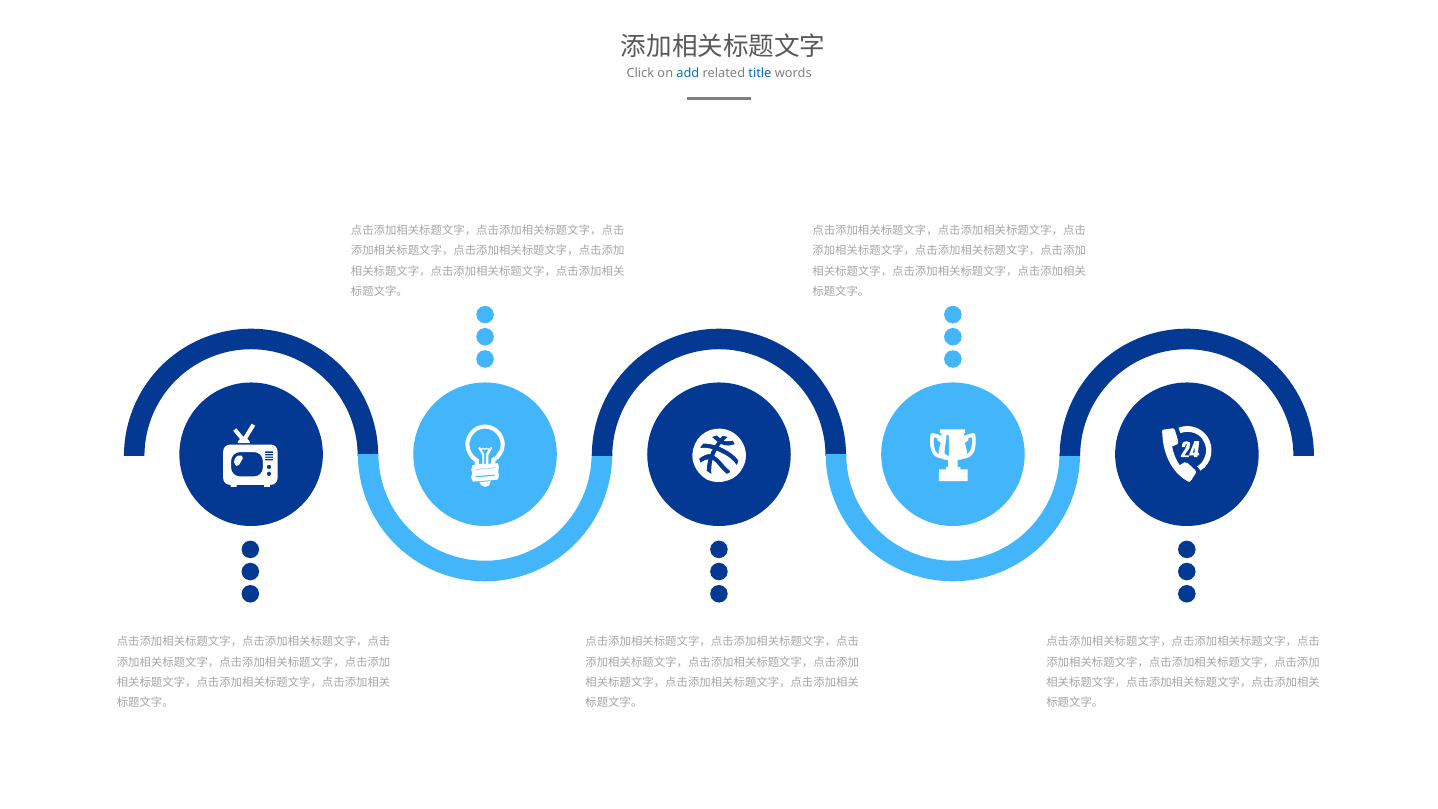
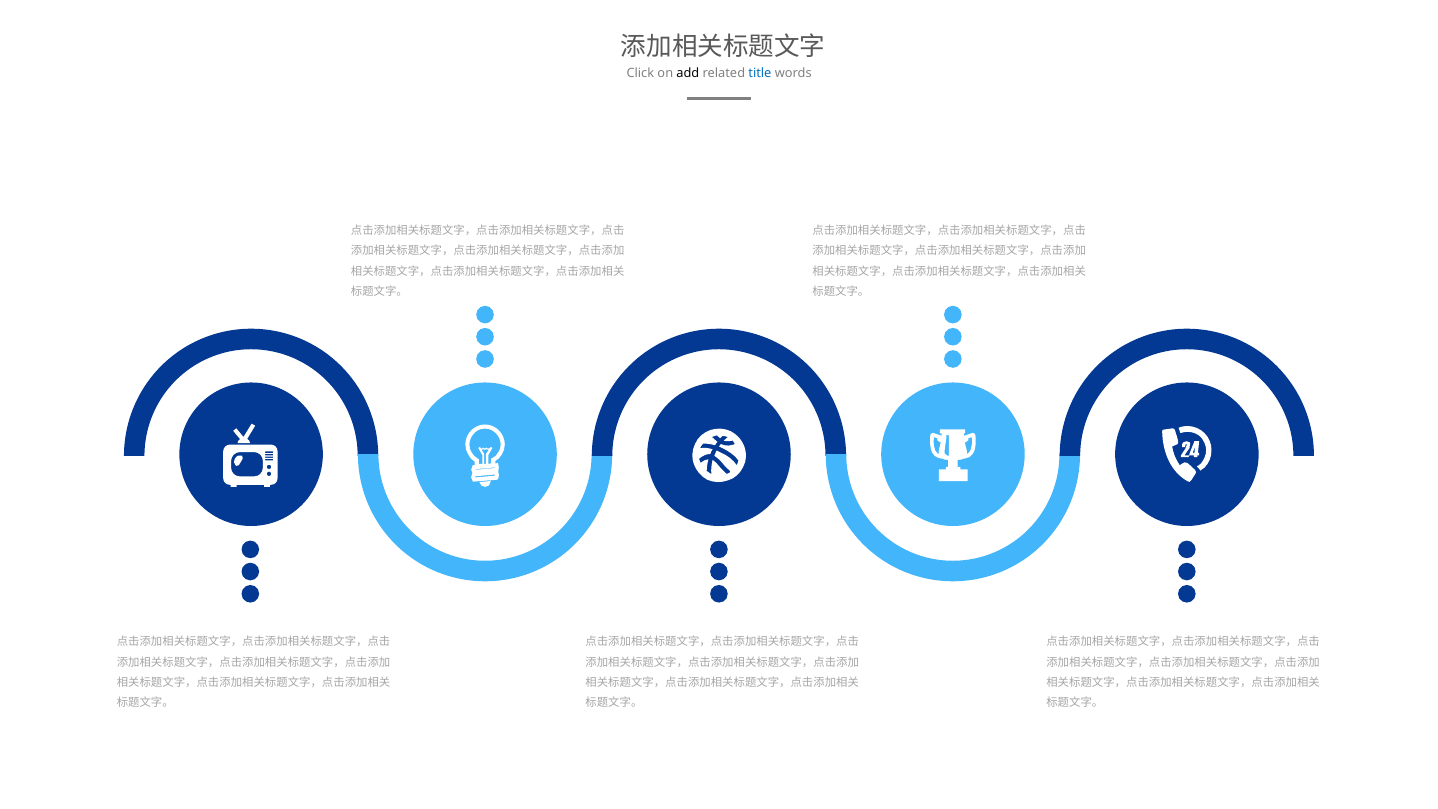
add colour: blue -> black
